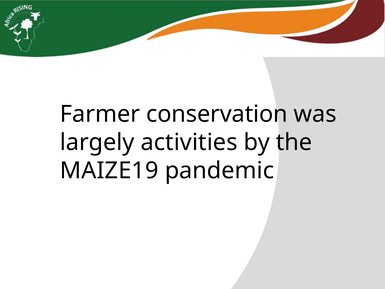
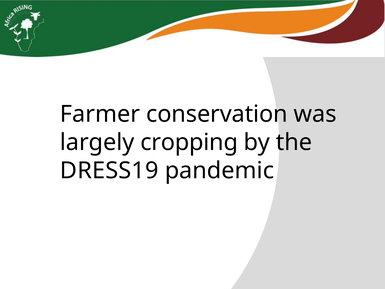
activities: activities -> cropping
MAIZE19: MAIZE19 -> DRESS19
